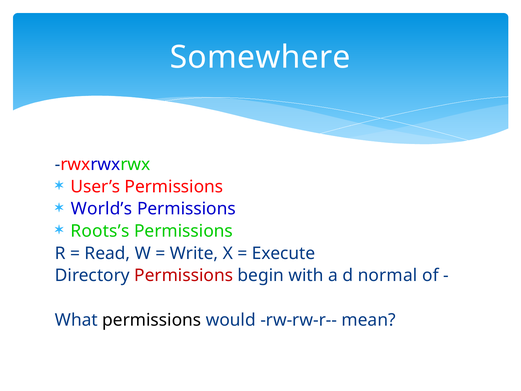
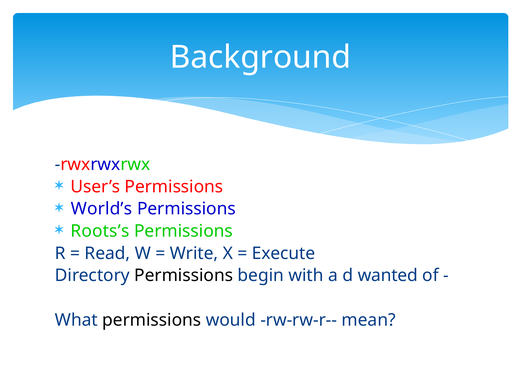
Somewhere: Somewhere -> Background
Permissions at (184, 275) colour: red -> black
normal: normal -> wanted
